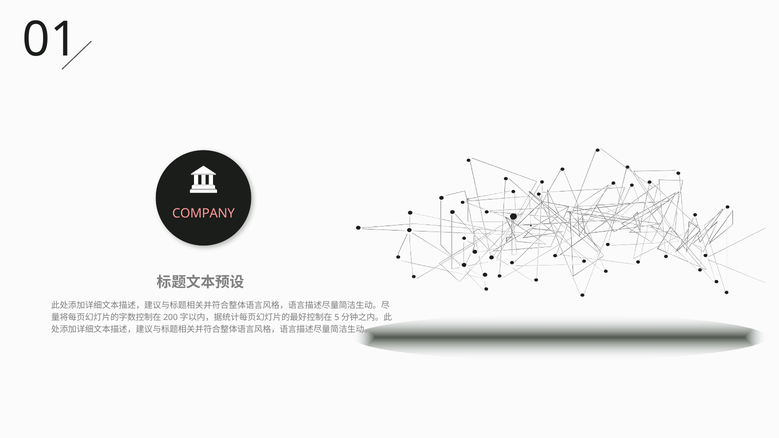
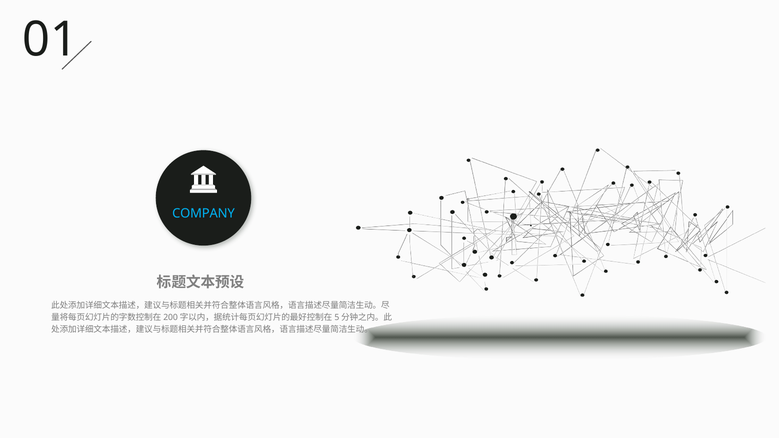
COMPANY colour: pink -> light blue
